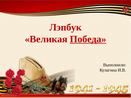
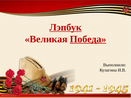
Лэпбук underline: none -> present
